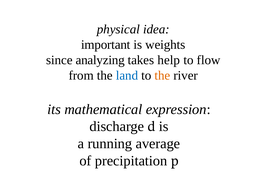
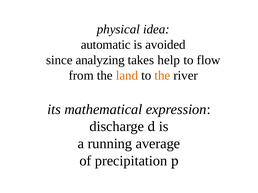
important: important -> automatic
weights: weights -> avoided
land colour: blue -> orange
